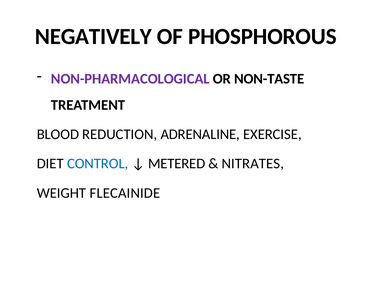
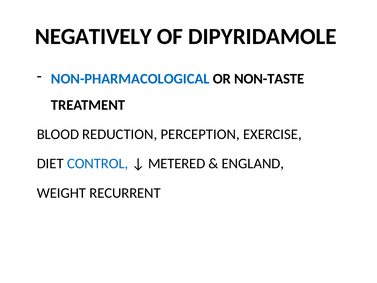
PHOSPHOROUS: PHOSPHOROUS -> DIPYRIDAMOLE
NON-PHARMACOLOGICAL colour: purple -> blue
ADRENALINE: ADRENALINE -> PERCEPTION
NITRATES: NITRATES -> ENGLAND
FLECAINIDE: FLECAINIDE -> RECURRENT
